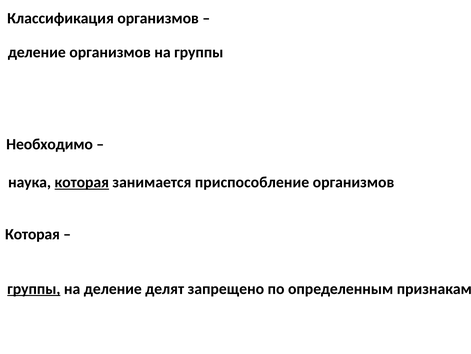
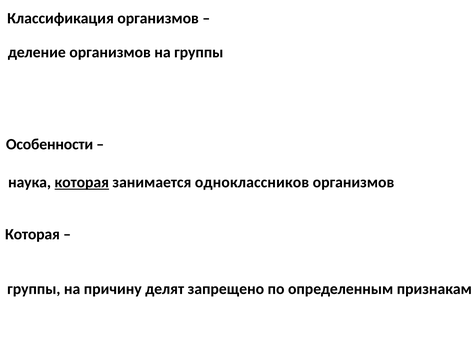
Необходимо: Необходимо -> Особенности
приспособление: приспособление -> одноклассников
группы at (34, 288) underline: present -> none
на деление: деление -> причину
